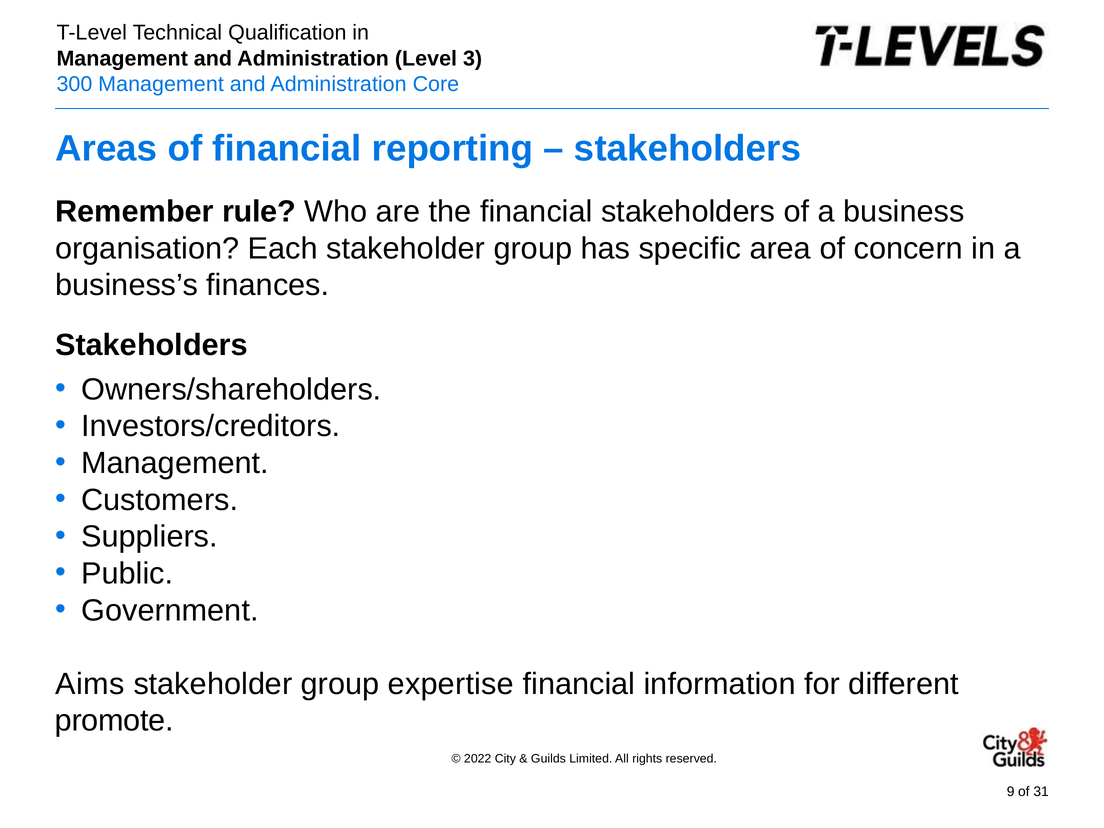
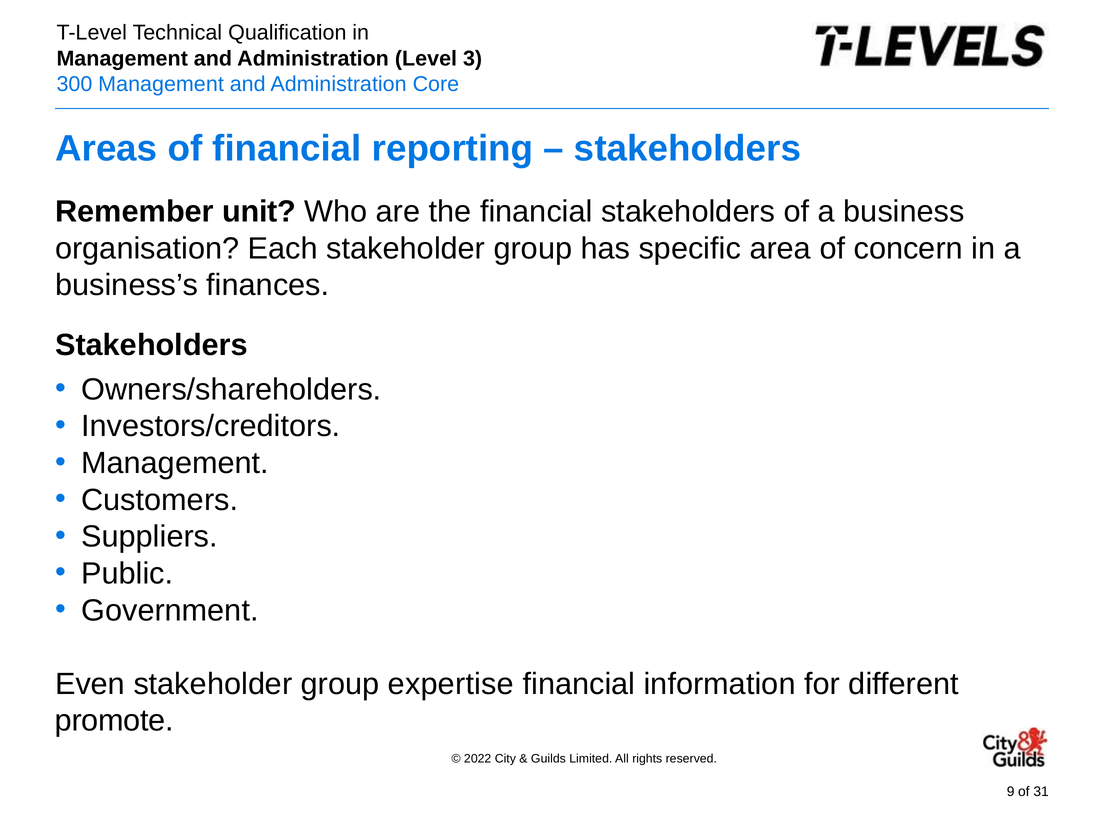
rule: rule -> unit
Aims: Aims -> Even
